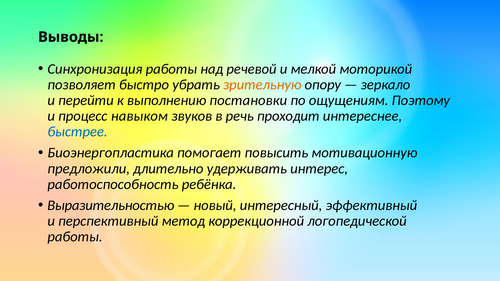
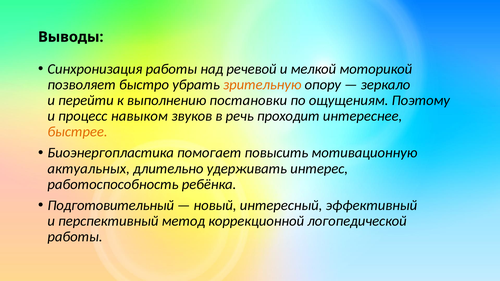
быстрее colour: blue -> orange
предложили: предложили -> актуальных
Выразительностью: Выразительностью -> Подготовительный
